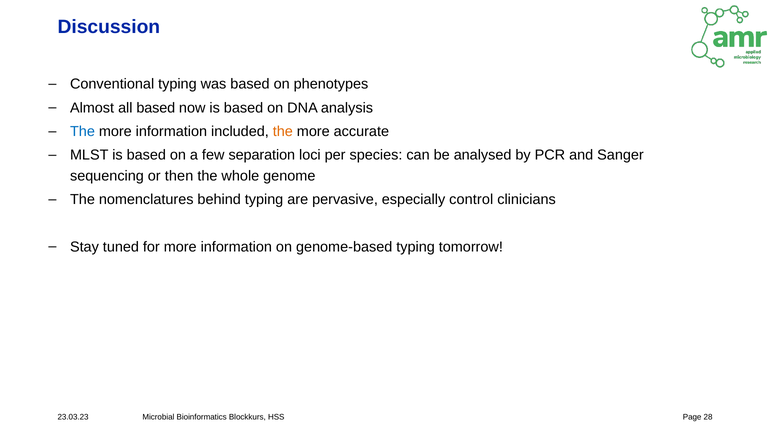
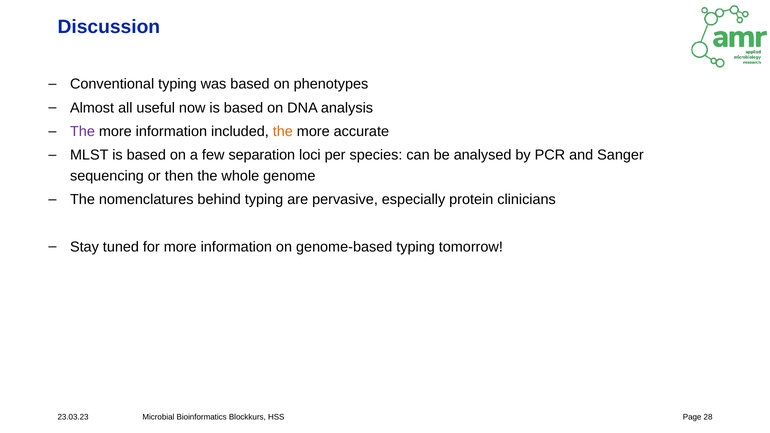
all based: based -> useful
The at (82, 132) colour: blue -> purple
control: control -> protein
